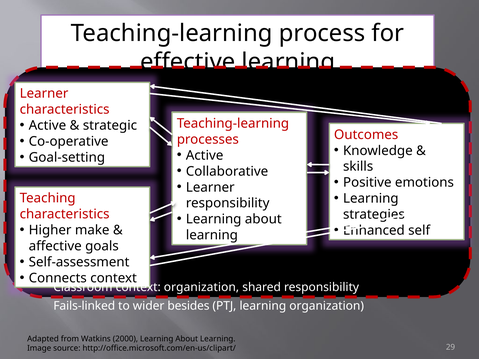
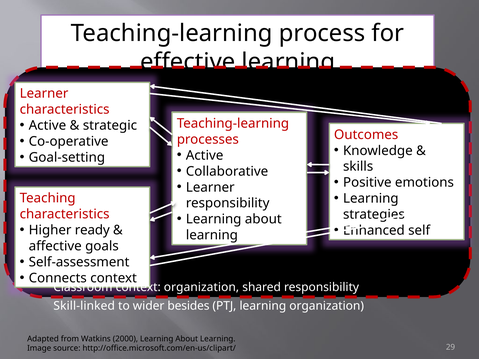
make: make -> ready
Fails-linked: Fails-linked -> Skill-linked
